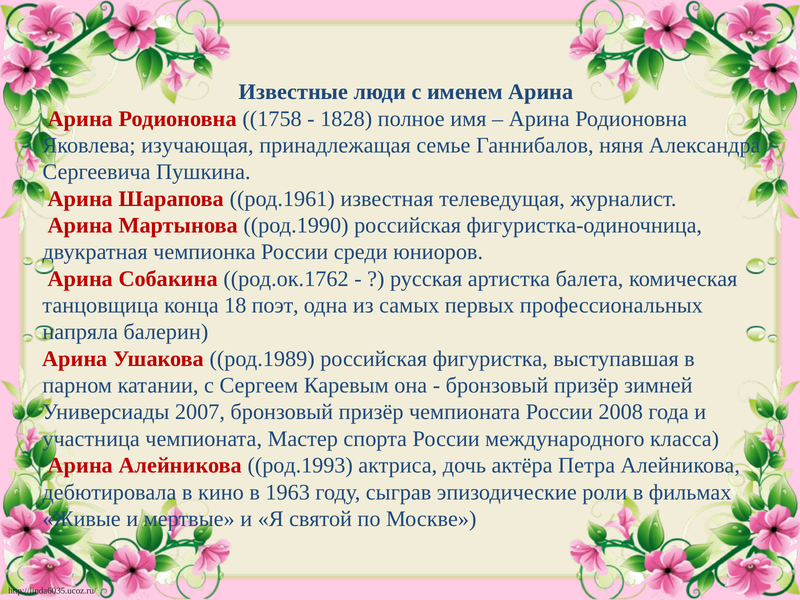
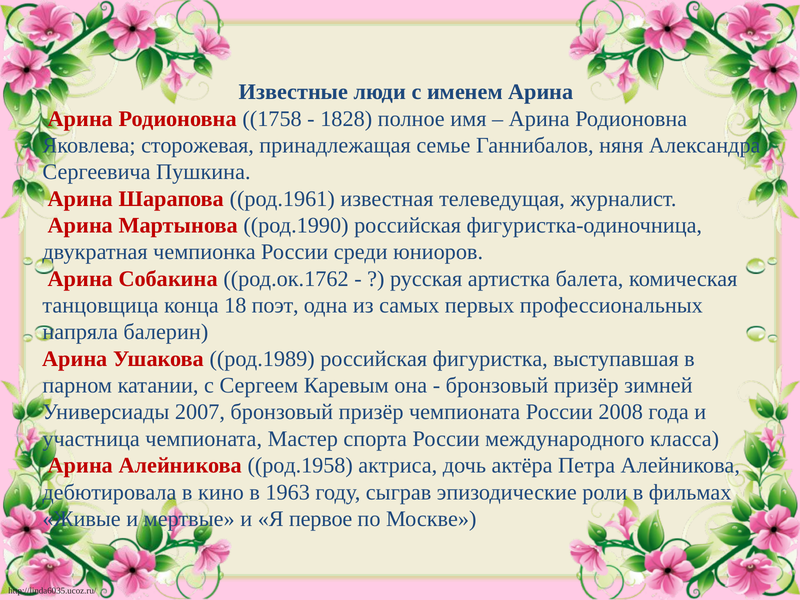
изучающая: изучающая -> сторожевая
род.1993: род.1993 -> род.1958
святой: святой -> первое
